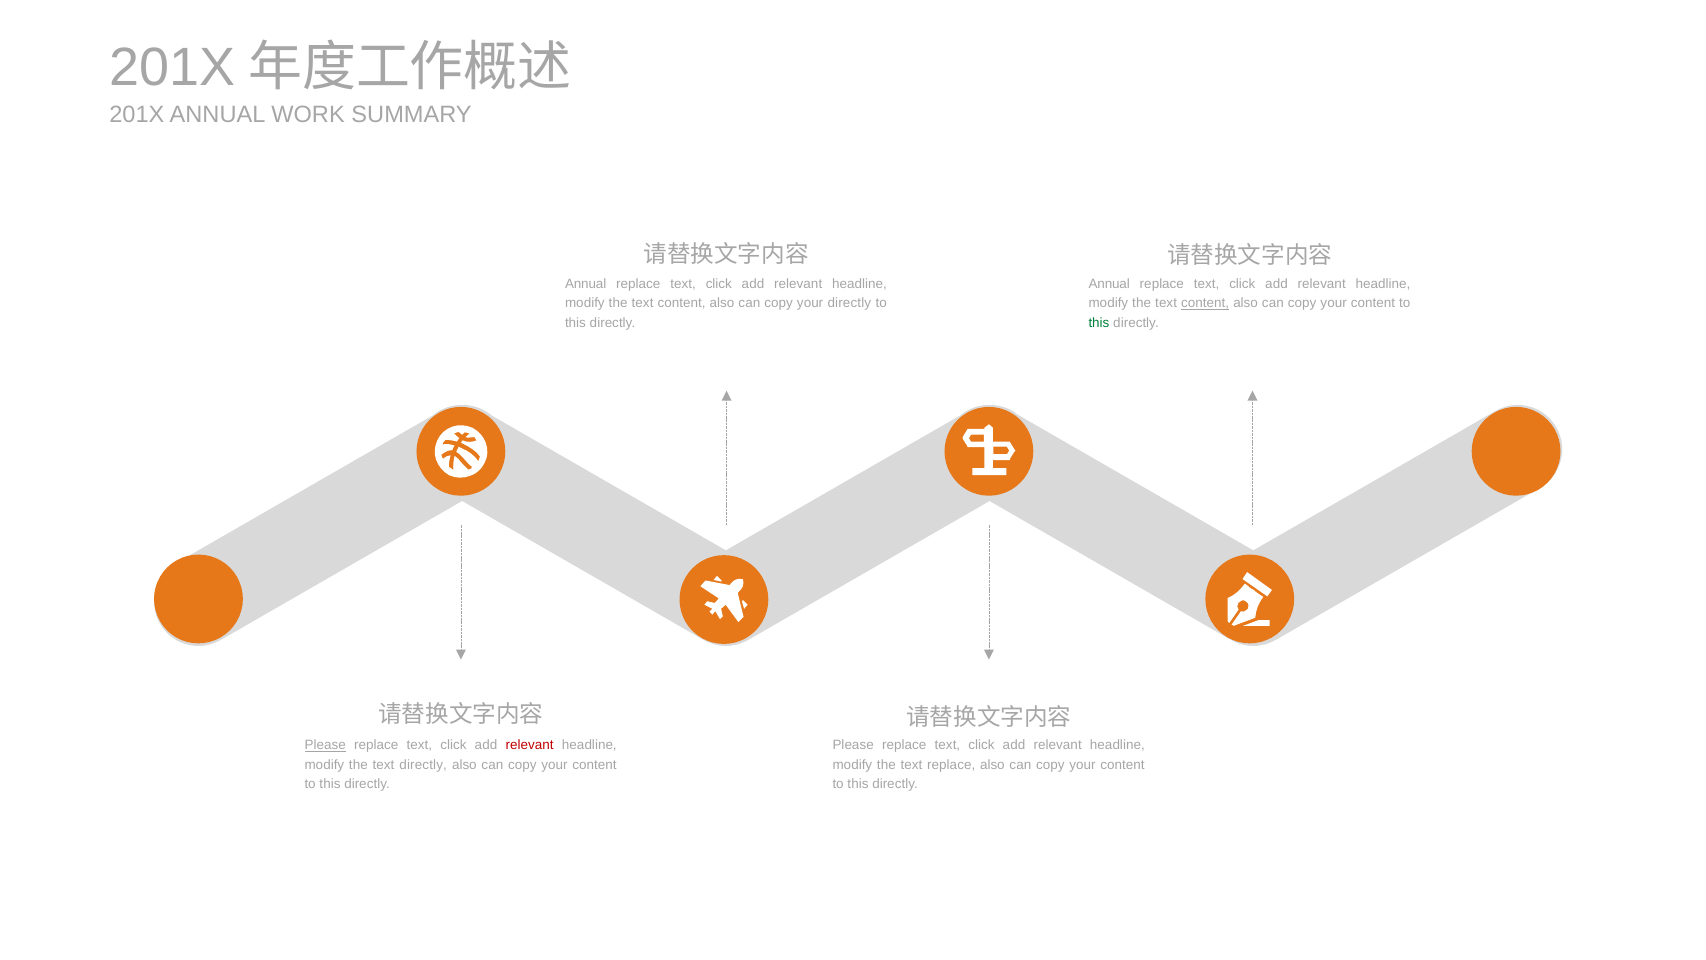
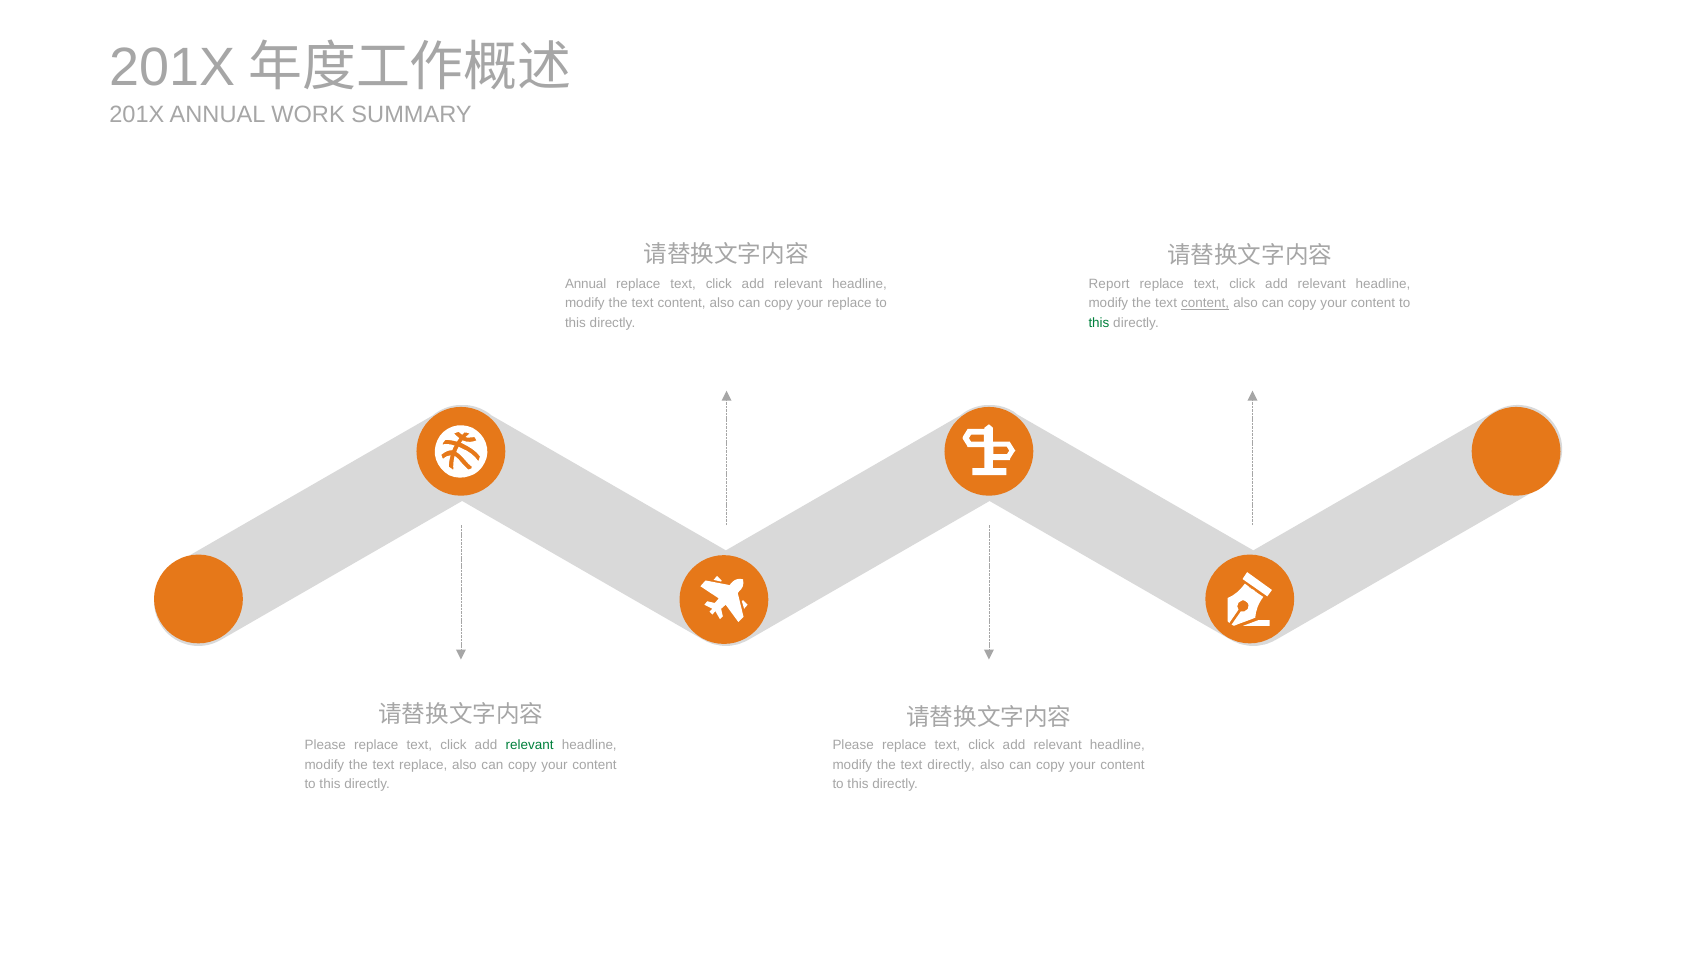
Annual at (1109, 284): Annual -> Report
your directly: directly -> replace
Please at (325, 745) underline: present -> none
relevant at (530, 745) colour: red -> green
text directly: directly -> replace
text replace: replace -> directly
